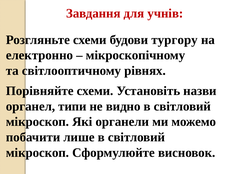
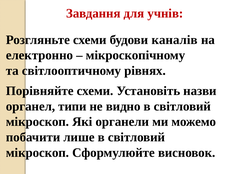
тургору: тургору -> каналів
